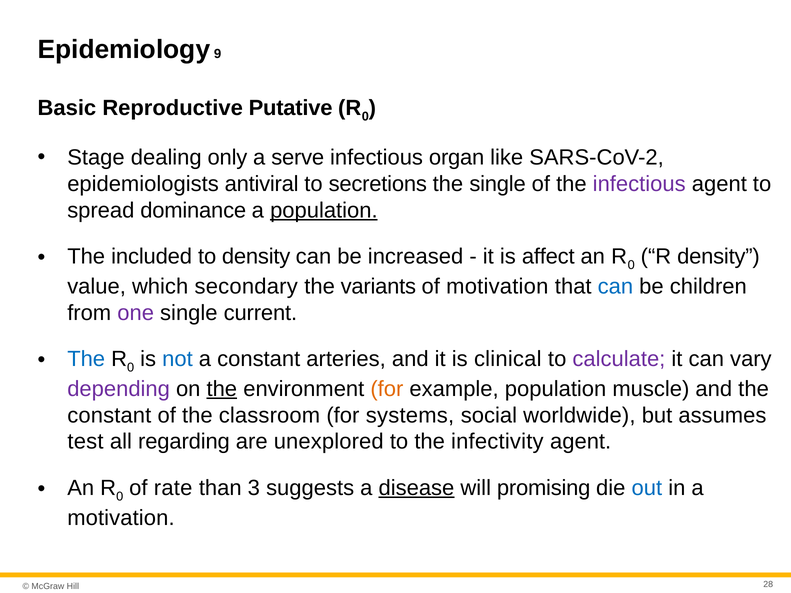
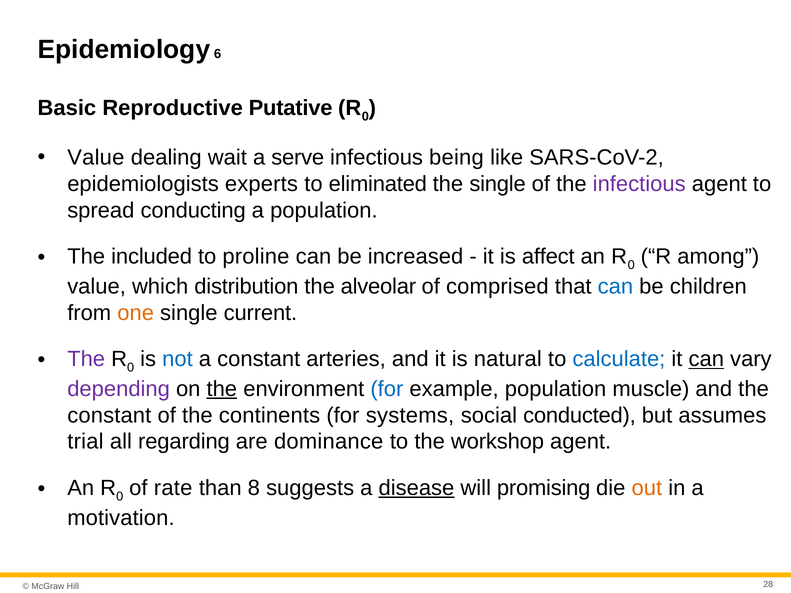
9: 9 -> 6
Stage at (96, 158): Stage -> Value
only: only -> wait
organ: organ -> being
antiviral: antiviral -> experts
secretions: secretions -> eliminated
dominance: dominance -> conducting
population at (324, 210) underline: present -> none
to density: density -> proline
R density: density -> among
secondary: secondary -> distribution
variants: variants -> alveolar
of motivation: motivation -> comprised
one colour: purple -> orange
The at (86, 359) colour: blue -> purple
clinical: clinical -> natural
calculate colour: purple -> blue
can at (706, 359) underline: none -> present
for at (387, 389) colour: orange -> blue
classroom: classroom -> continents
worldwide: worldwide -> conducted
test: test -> trial
unexplored: unexplored -> dominance
infectivity: infectivity -> workshop
3: 3 -> 8
out colour: blue -> orange
